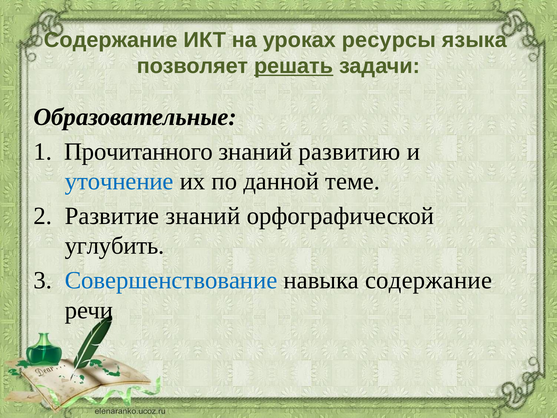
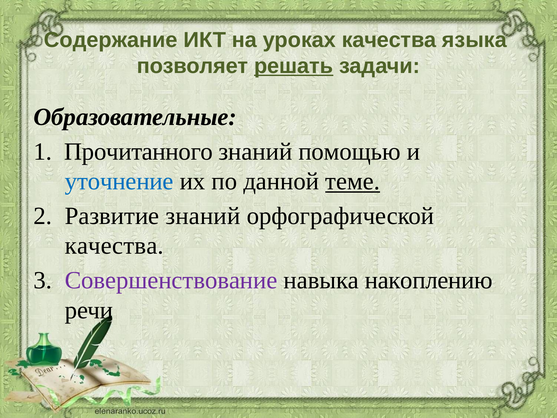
уроках ресурсы: ресурсы -> качества
развитию: развитию -> помощью
теме underline: none -> present
углубить at (115, 246): углубить -> качества
Совершенствование colour: blue -> purple
навыка содержание: содержание -> накоплению
